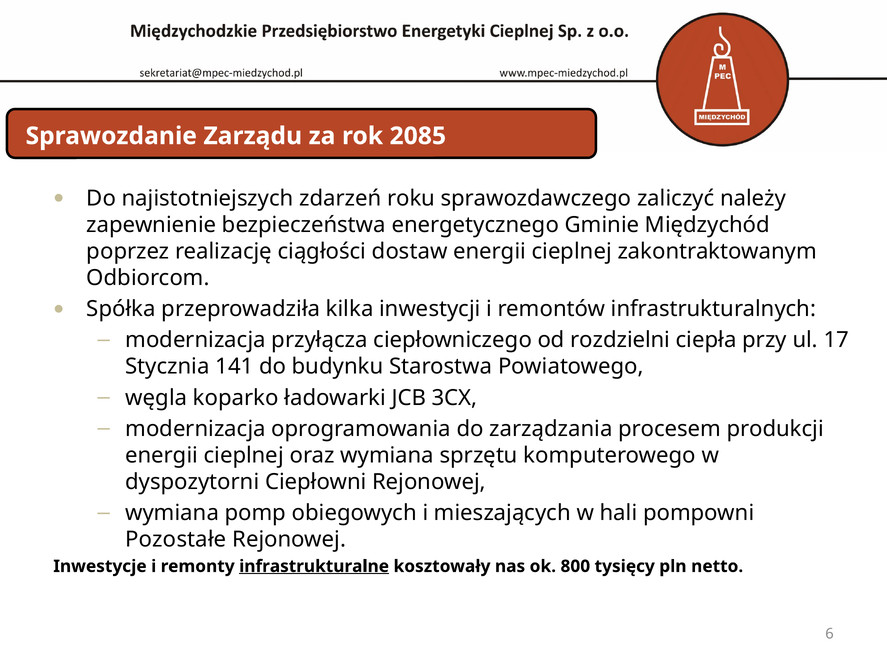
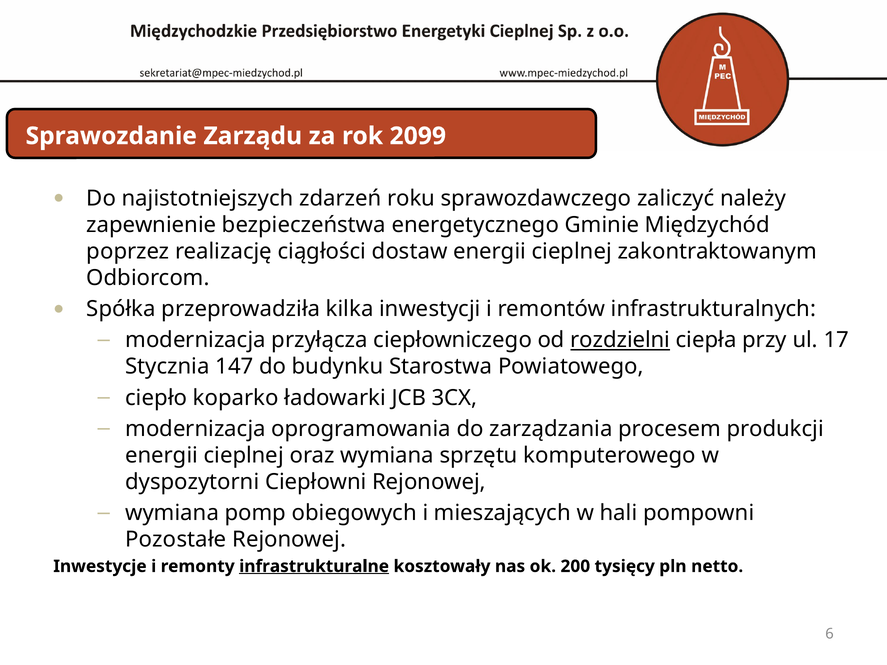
2085: 2085 -> 2099
rozdzielni underline: none -> present
141: 141 -> 147
węgla: węgla -> ciepło
800: 800 -> 200
